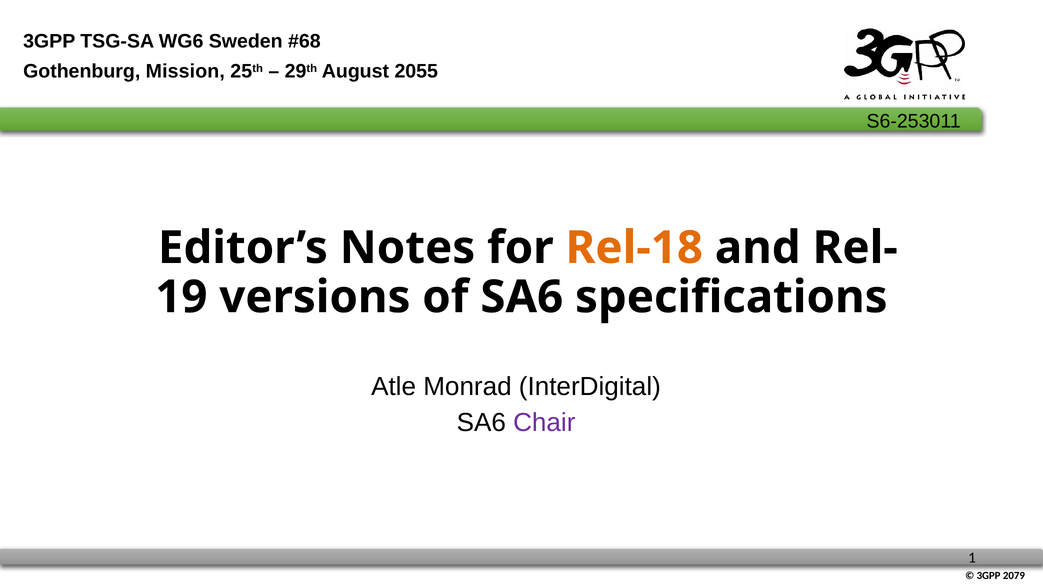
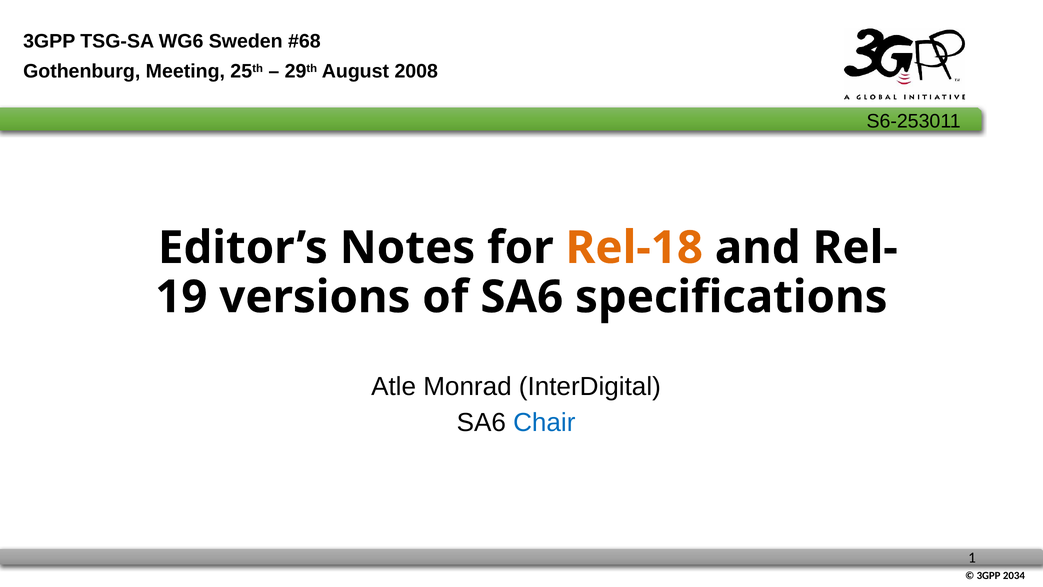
Mission: Mission -> Meeting
2055: 2055 -> 2008
Chair colour: purple -> blue
2079: 2079 -> 2034
